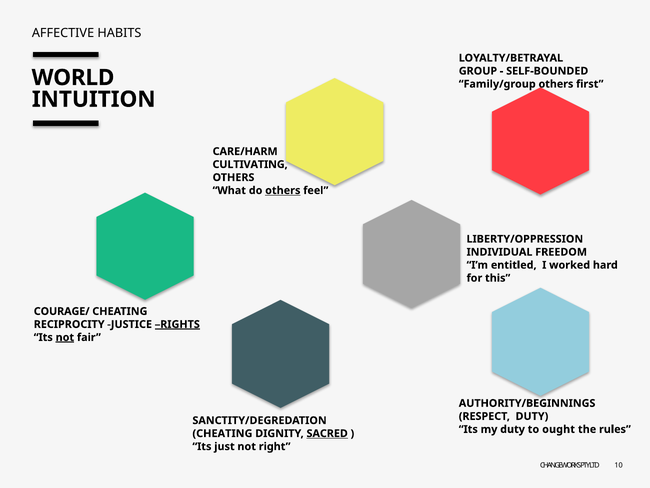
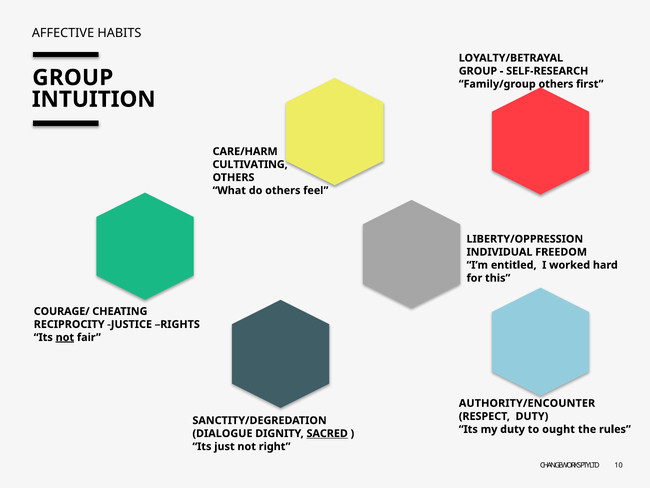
SELF-BOUNDED: SELF-BOUNDED -> SELF-RESEARCH
WORLD at (73, 78): WORLD -> GROUP
others at (283, 190) underline: present -> none
RIGHTS underline: present -> none
AUTHORITY/BEGINNINGS: AUTHORITY/BEGINNINGS -> AUTHORITY/ENCOUNTER
CHEATING at (222, 433): CHEATING -> DIALOGUE
